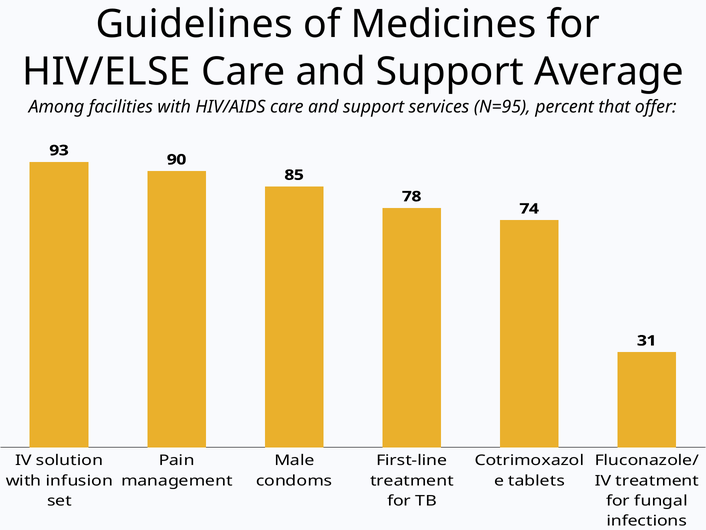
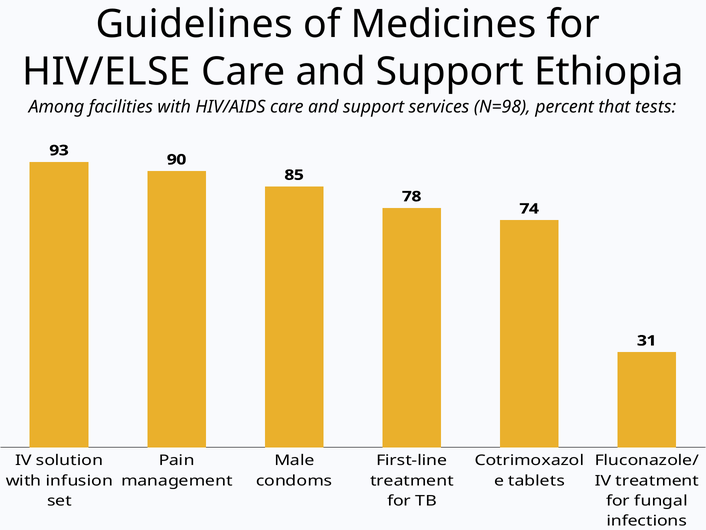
Average: Average -> Ethiopia
N=95: N=95 -> N=98
offer: offer -> tests
